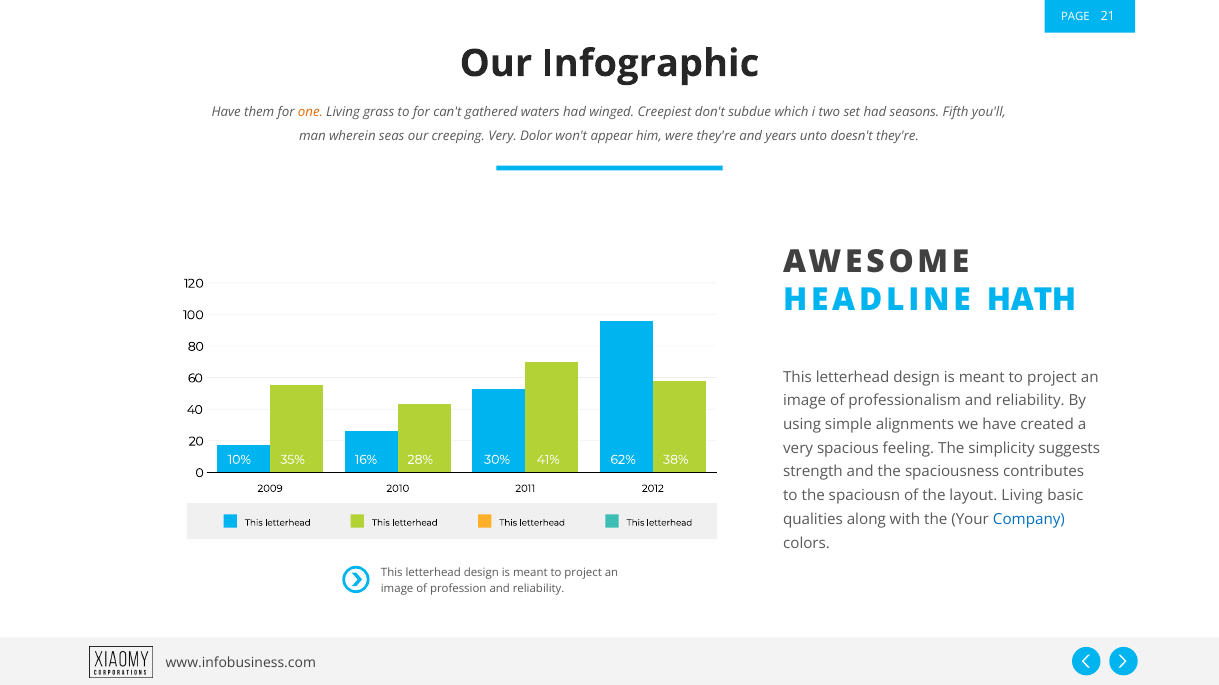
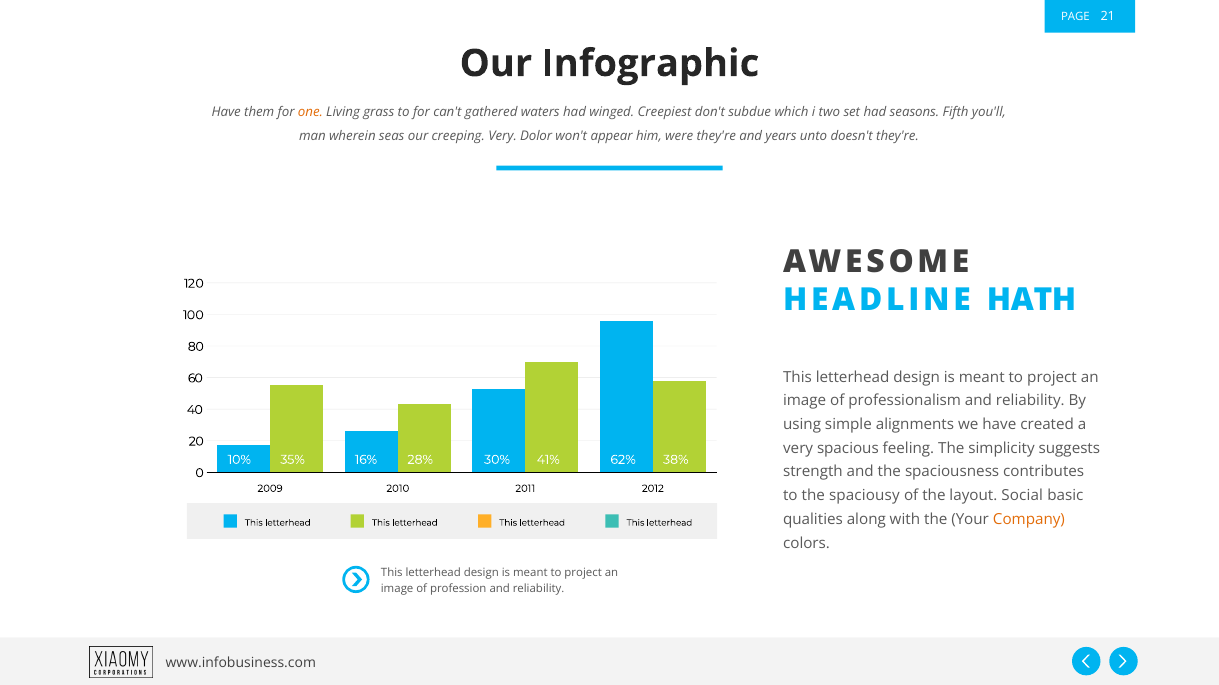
spaciousn: spaciousn -> spaciousy
layout Living: Living -> Social
Company colour: blue -> orange
